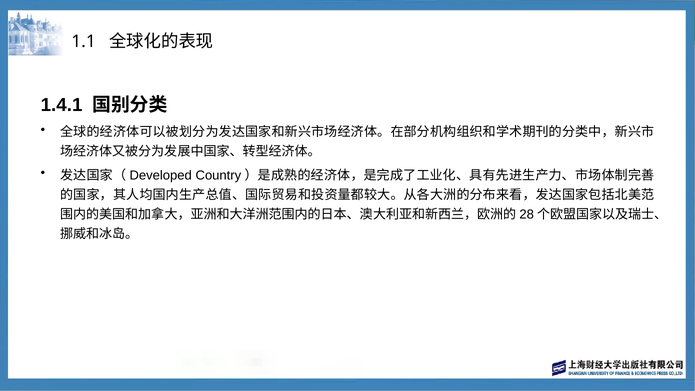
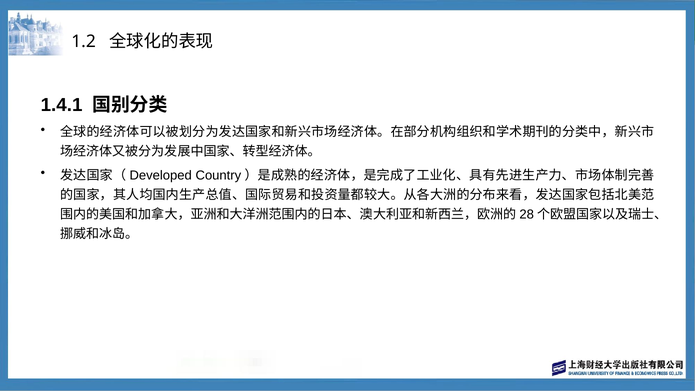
1.1: 1.1 -> 1.2
